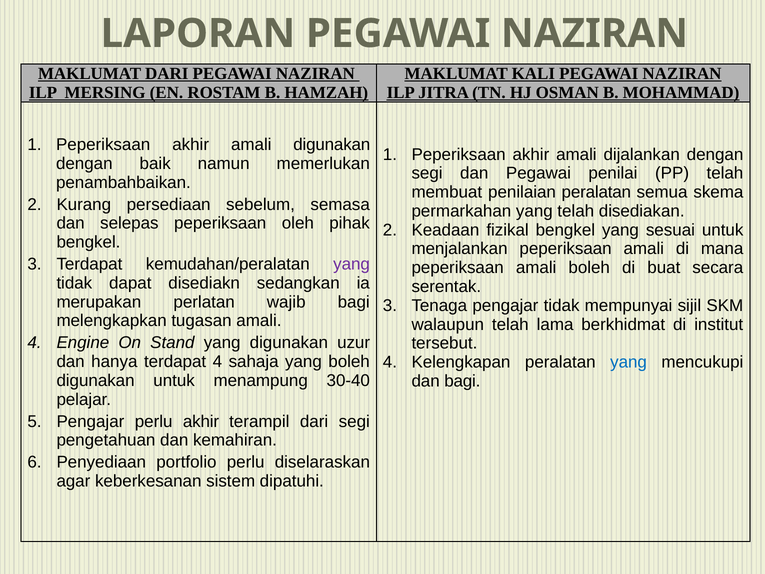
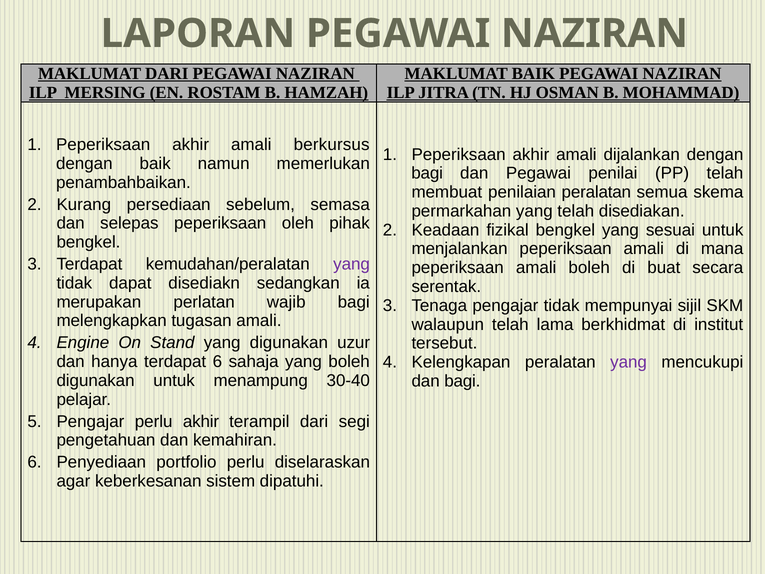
MAKLUMAT KALI: KALI -> BAIK
amali digunakan: digunakan -> berkursus
segi at (427, 173): segi -> bagi
terdapat 4: 4 -> 6
yang at (629, 362) colour: blue -> purple
